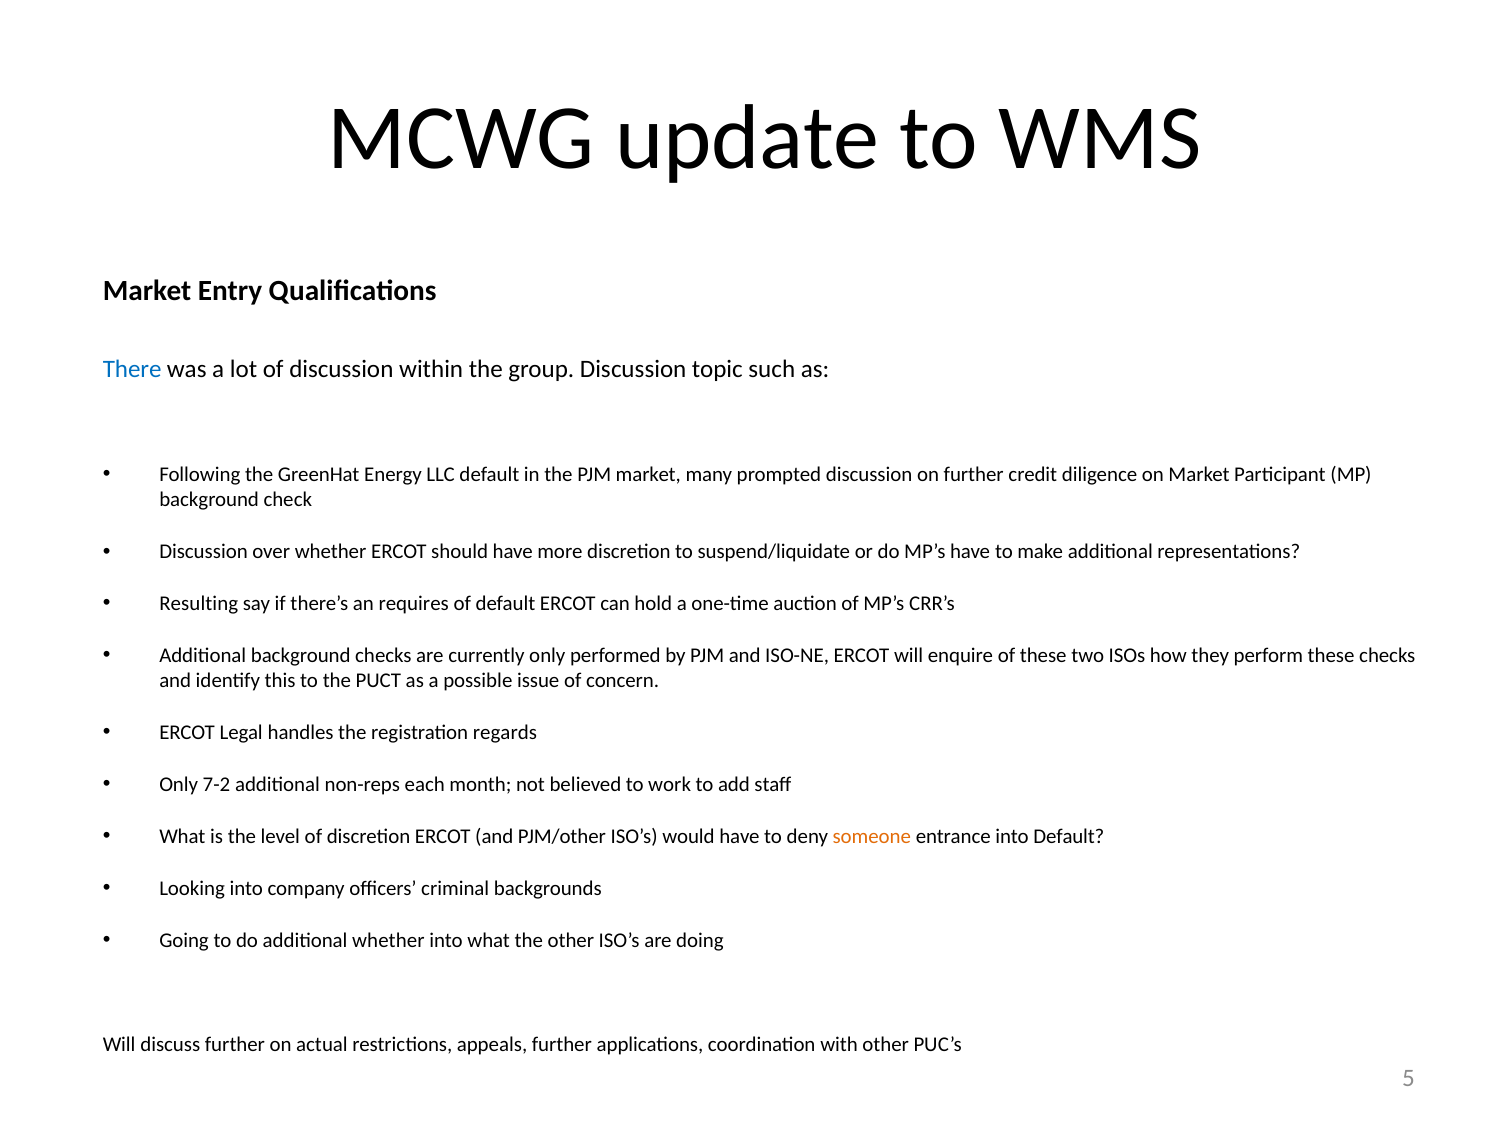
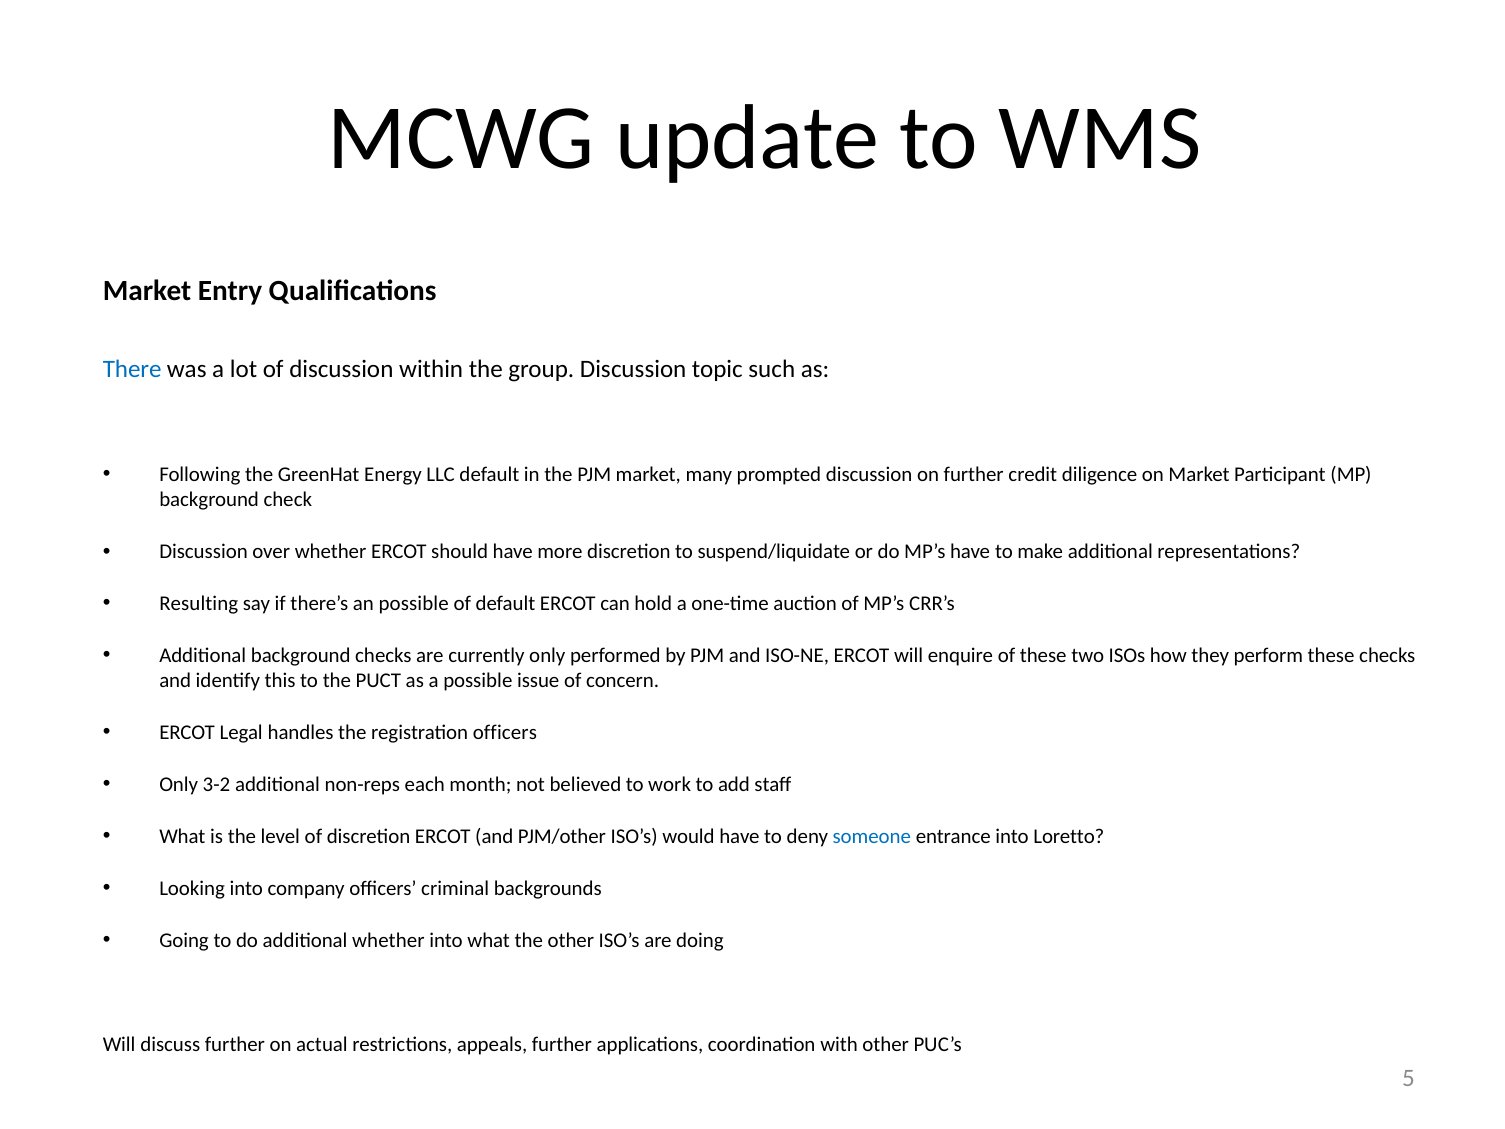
an requires: requires -> possible
registration regards: regards -> officers
7-2: 7-2 -> 3-2
someone colour: orange -> blue
into Default: Default -> Loretto
